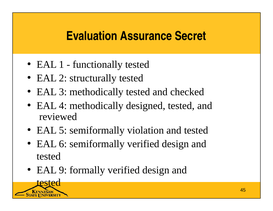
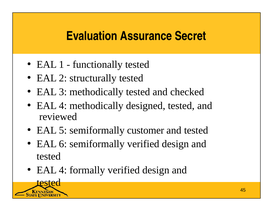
violation: violation -> customer
9 at (63, 170): 9 -> 4
